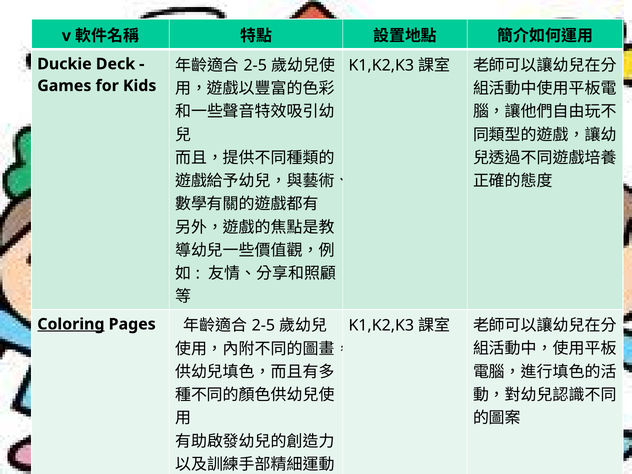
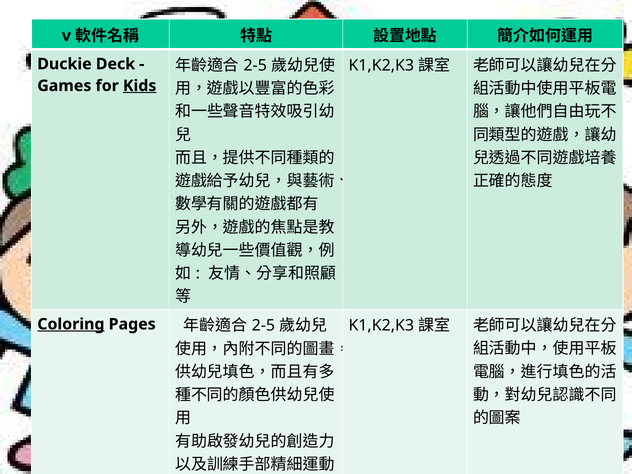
Kids underline: none -> present
